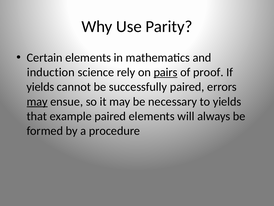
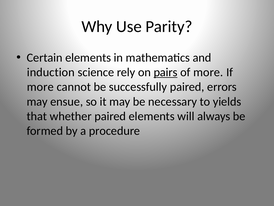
of proof: proof -> more
yields at (40, 87): yields -> more
may at (37, 101) underline: present -> none
example: example -> whether
